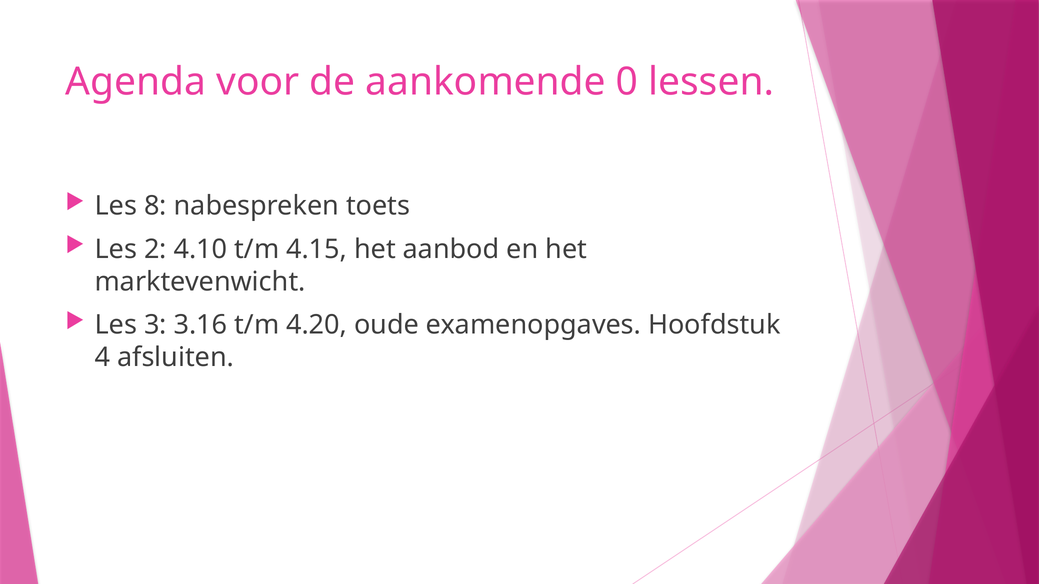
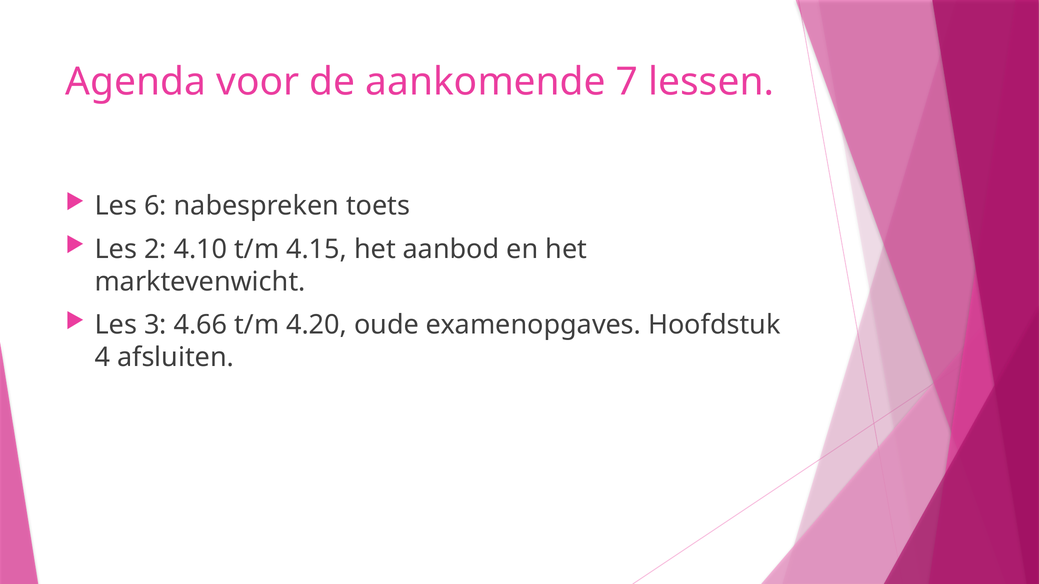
0: 0 -> 7
8: 8 -> 6
3.16: 3.16 -> 4.66
